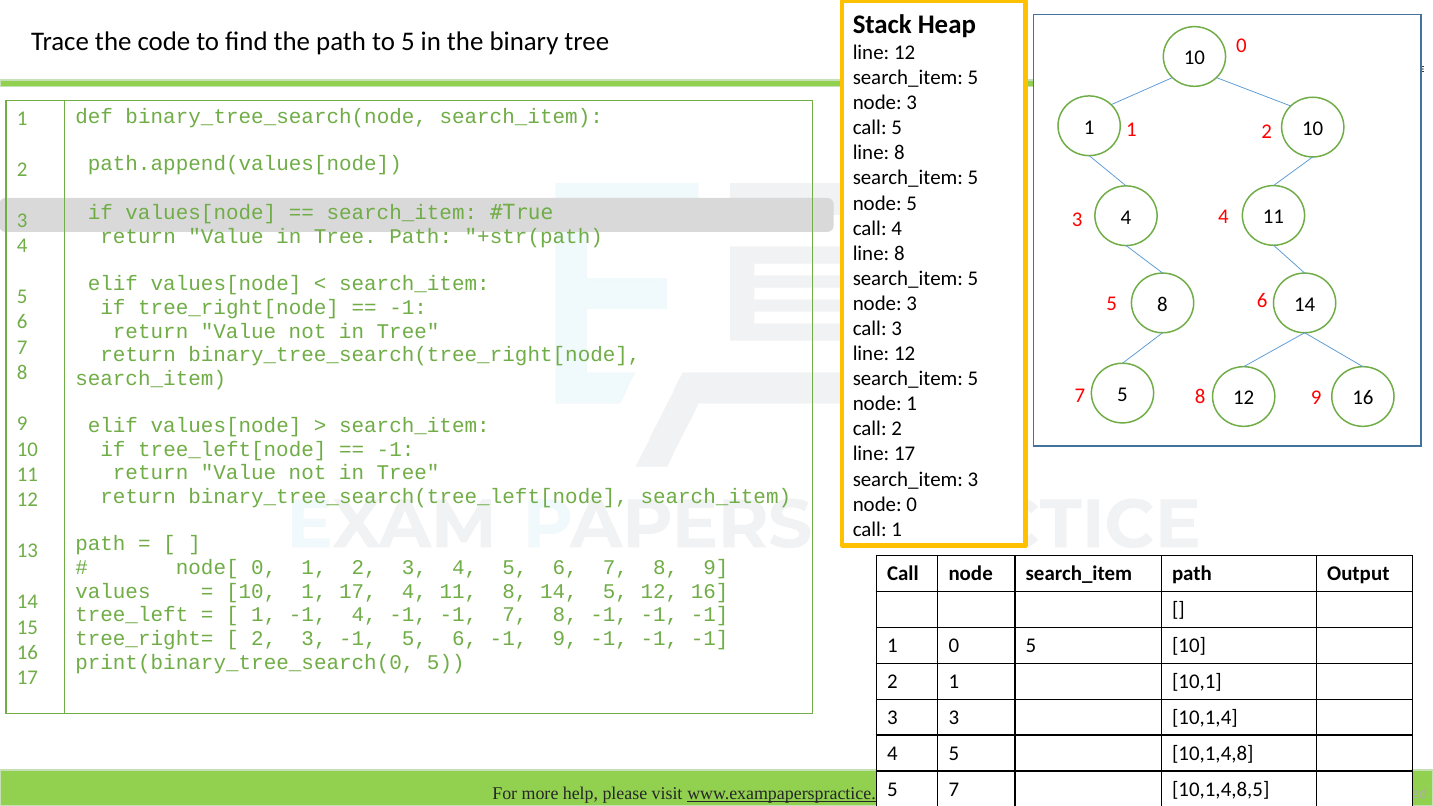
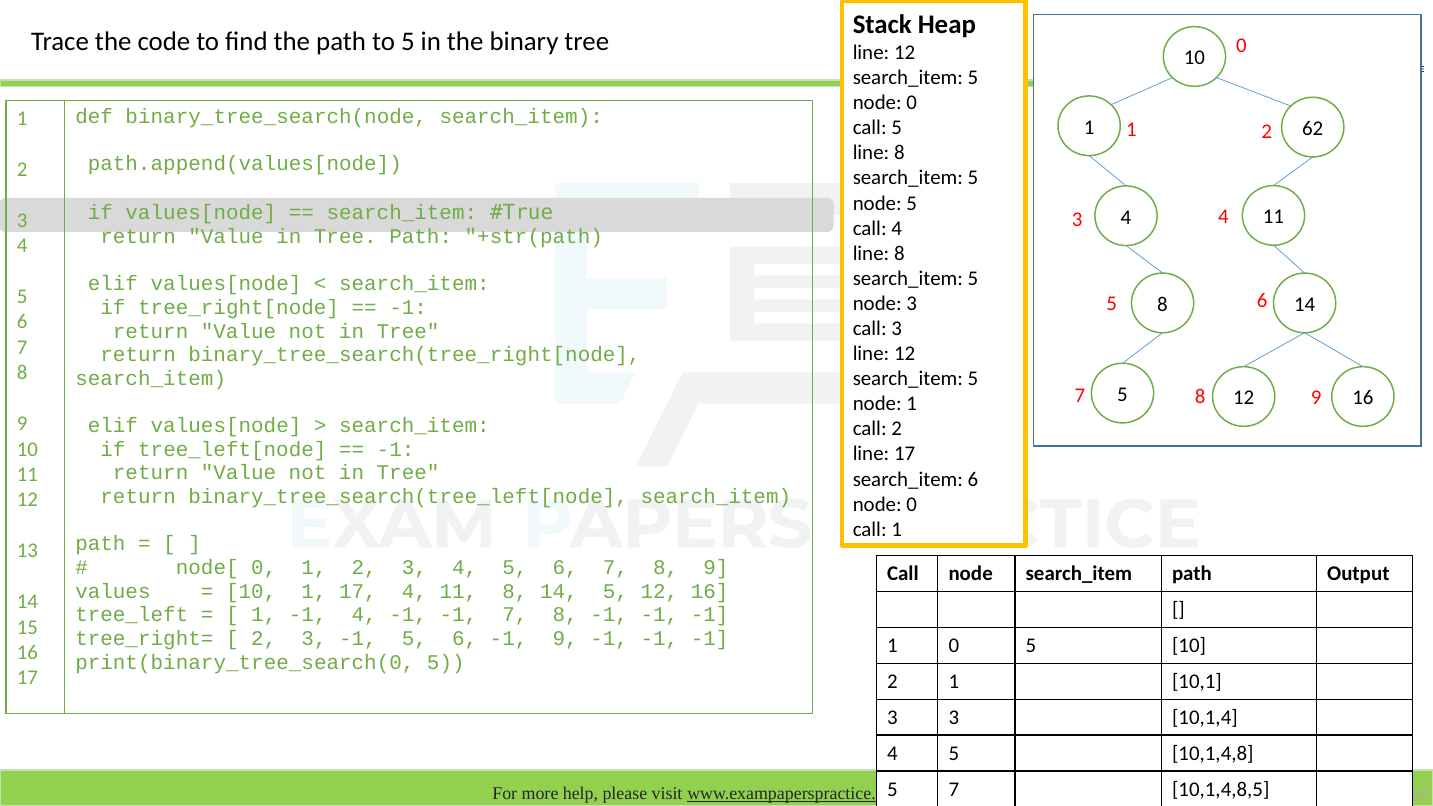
3 at (912, 103): 3 -> 0
1 10: 10 -> 62
search_item 3: 3 -> 6
